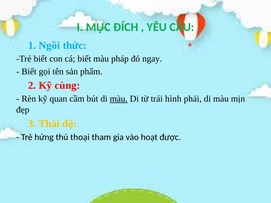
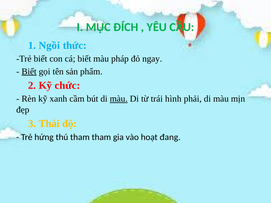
Biết at (29, 72) underline: none -> present
cùng: cùng -> chức
quan: quan -> xanh
thú thoại: thoại -> tham
được: được -> đang
